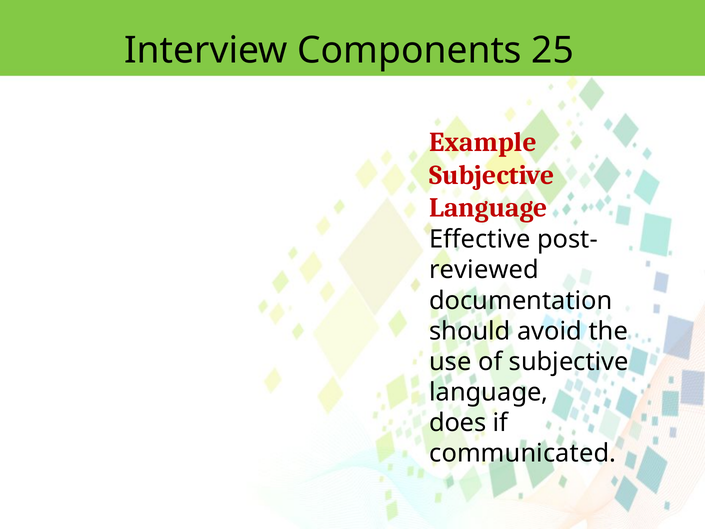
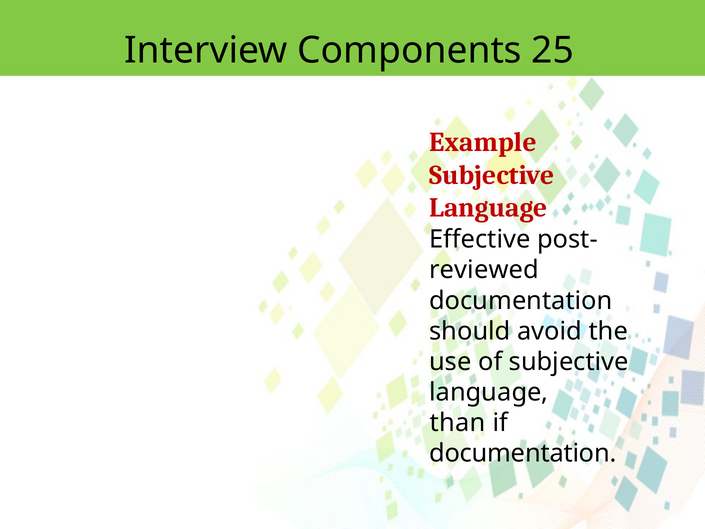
does: does -> than
communicated at (523, 453): communicated -> documentation
